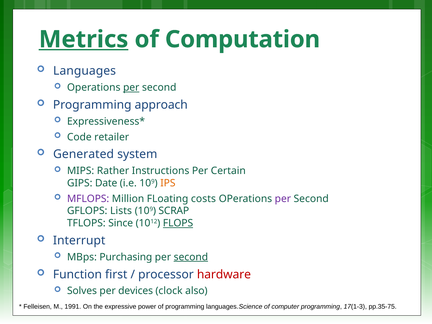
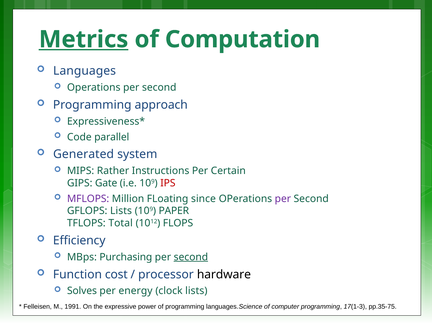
per at (131, 88) underline: present -> none
retailer: retailer -> parallel
Date: Date -> Gate
IPS colour: orange -> red
costs: costs -> since
SCRAP: SCRAP -> PAPER
Since: Since -> Total
FLOPS underline: present -> none
Interrupt: Interrupt -> Efficiency
first: first -> cost
hardware colour: red -> black
devices: devices -> energy
clock also: also -> lists
